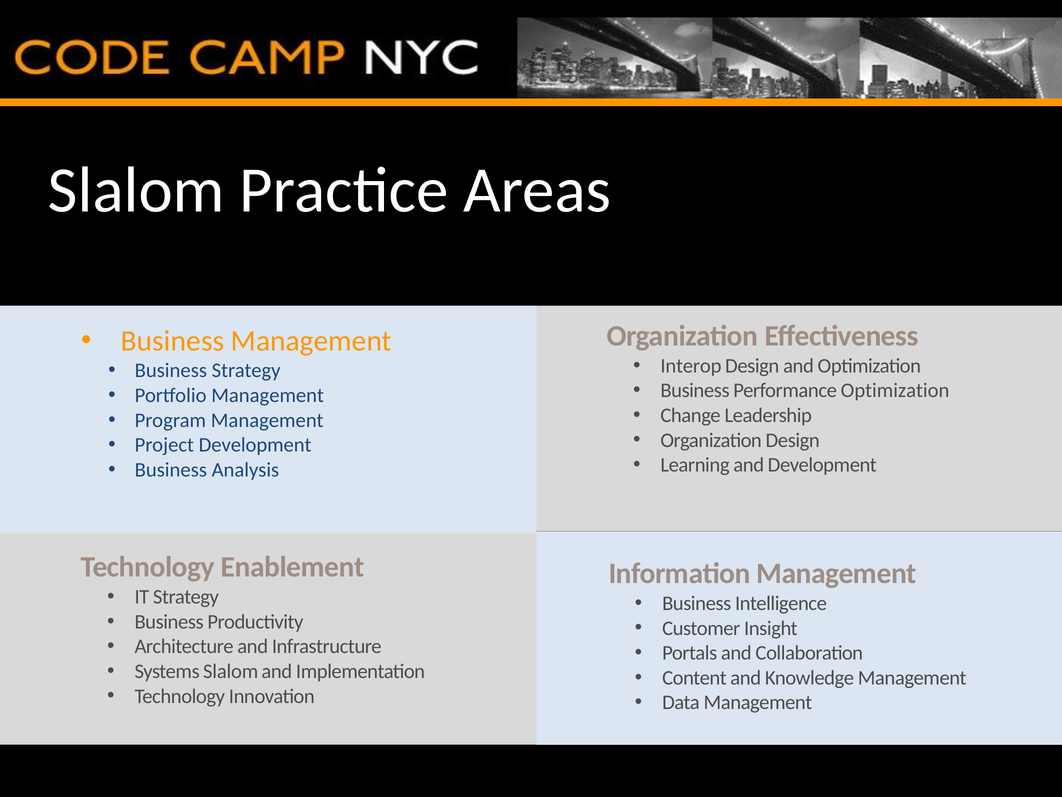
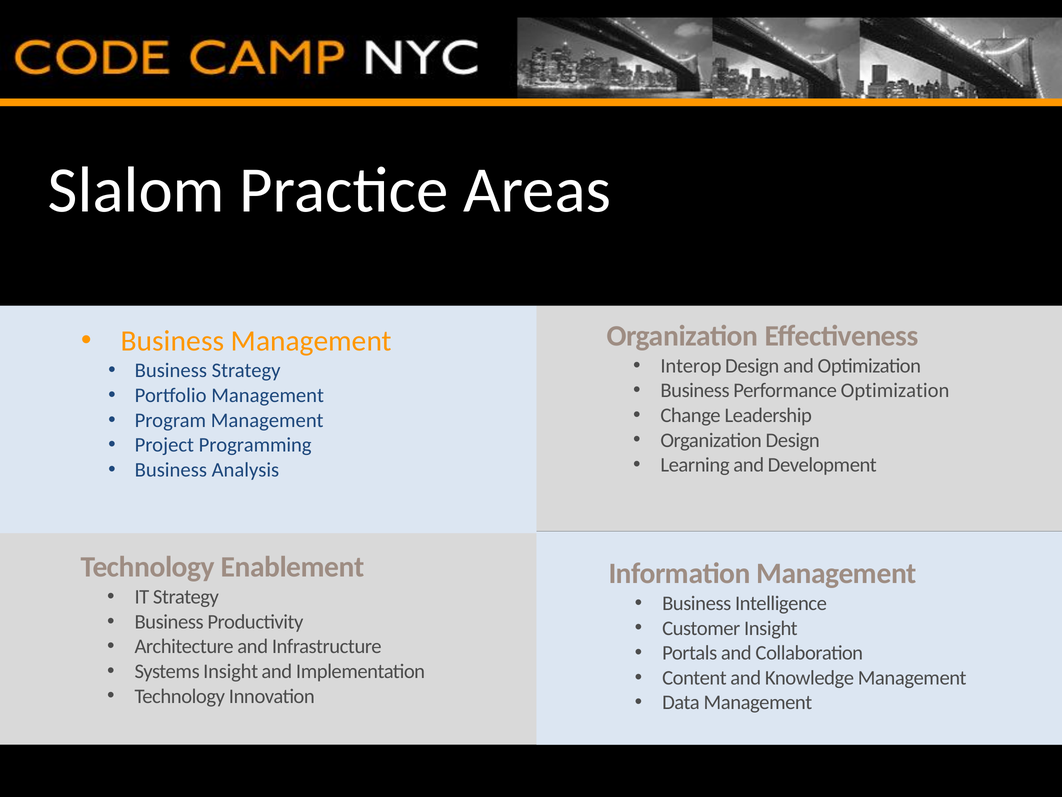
Project Development: Development -> Programming
Systems Slalom: Slalom -> Insight
